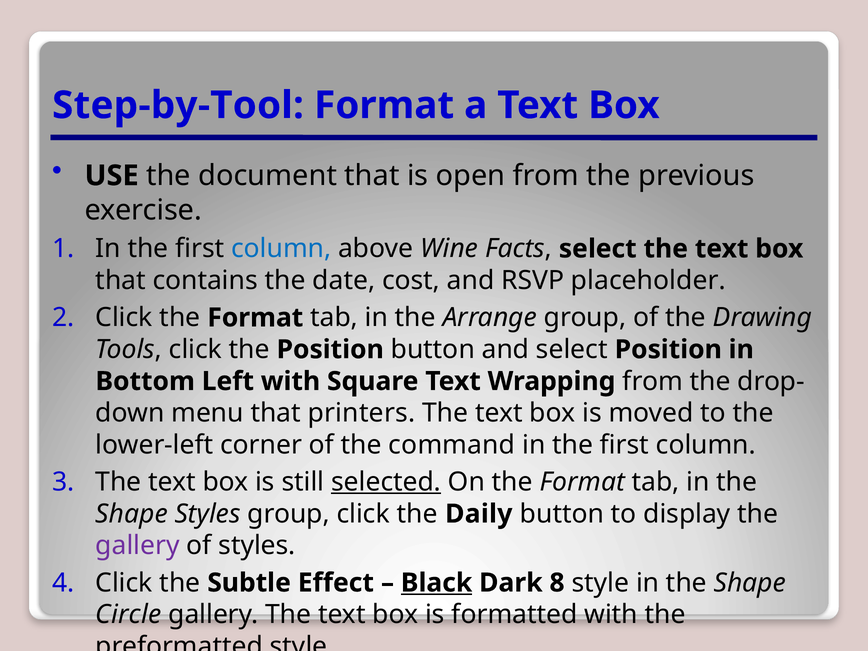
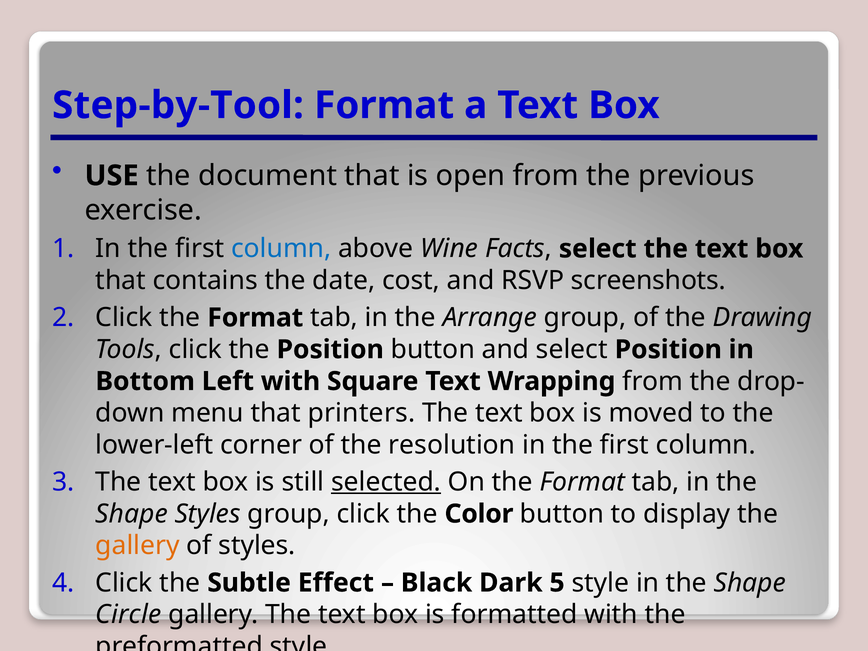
placeholder: placeholder -> screenshots
command: command -> resolution
Daily: Daily -> Color
gallery at (138, 546) colour: purple -> orange
Black underline: present -> none
8: 8 -> 5
